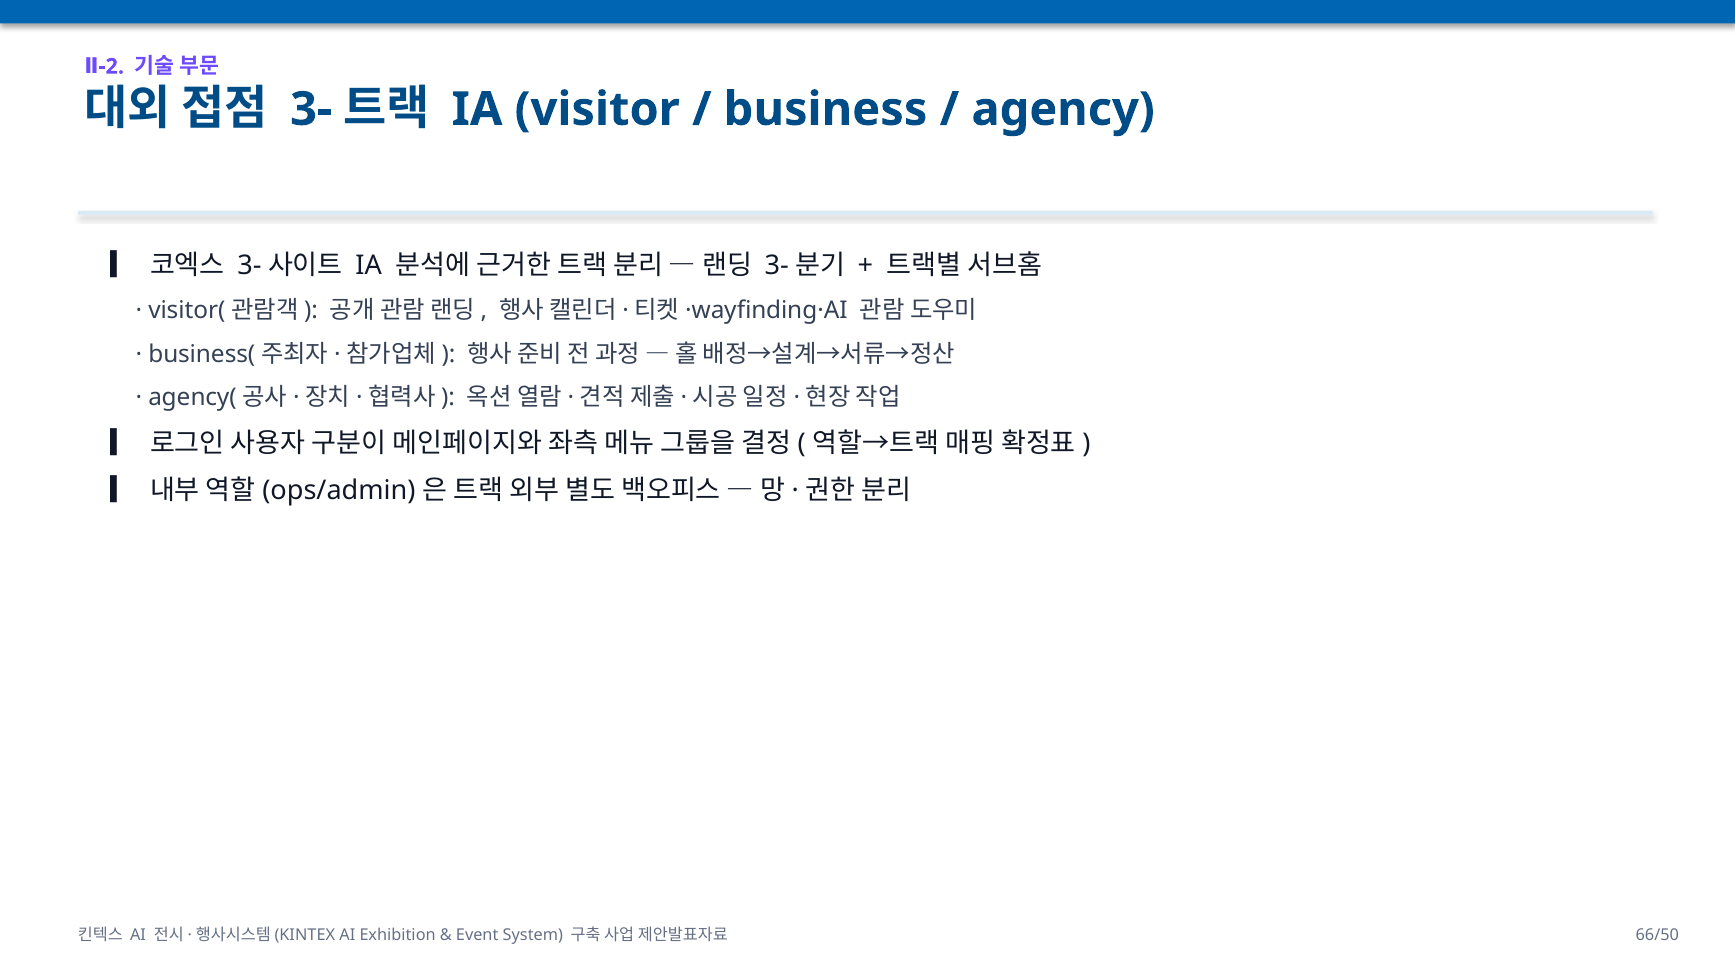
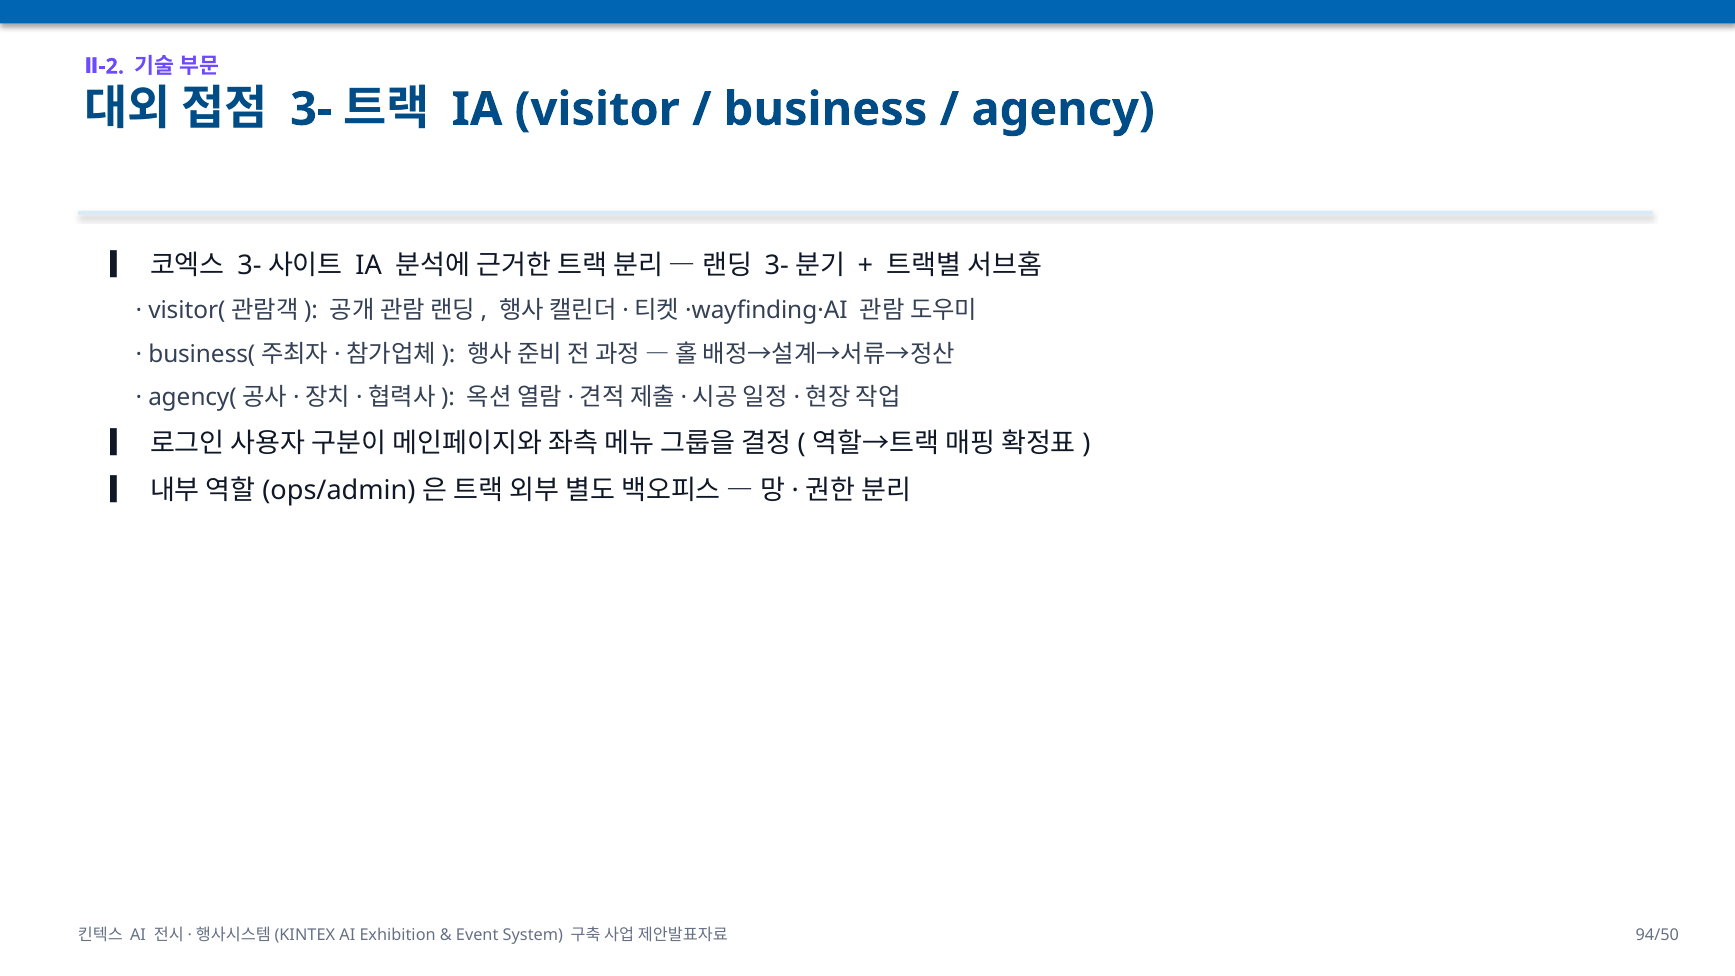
66/50: 66/50 -> 94/50
